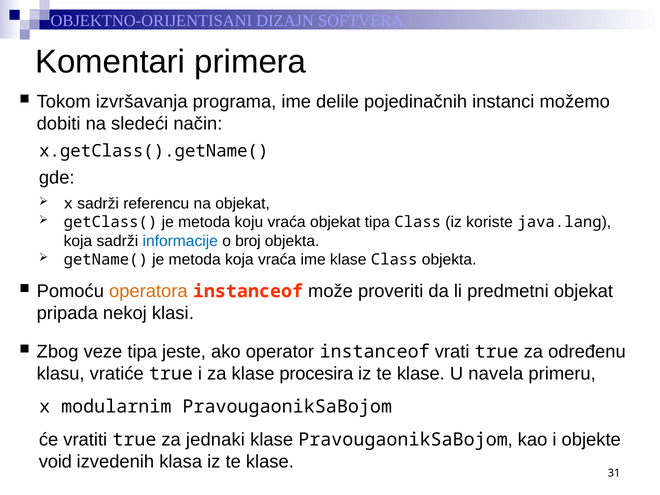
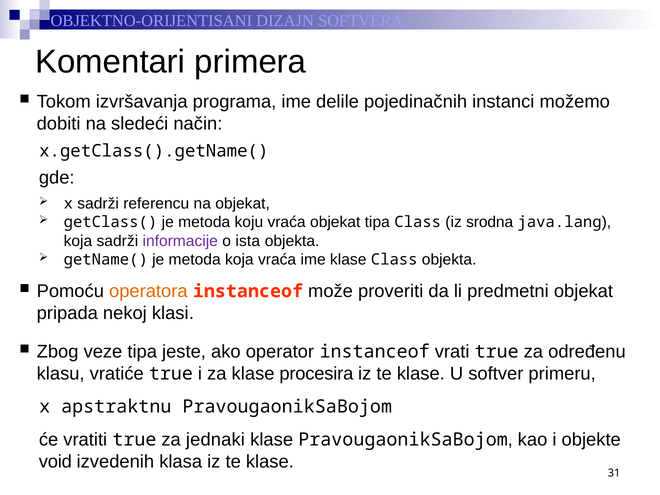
koriste: koriste -> srodna
informacije colour: blue -> purple
broj: broj -> ista
navela: navela -> softver
modularnim: modularnim -> apstraktnu
